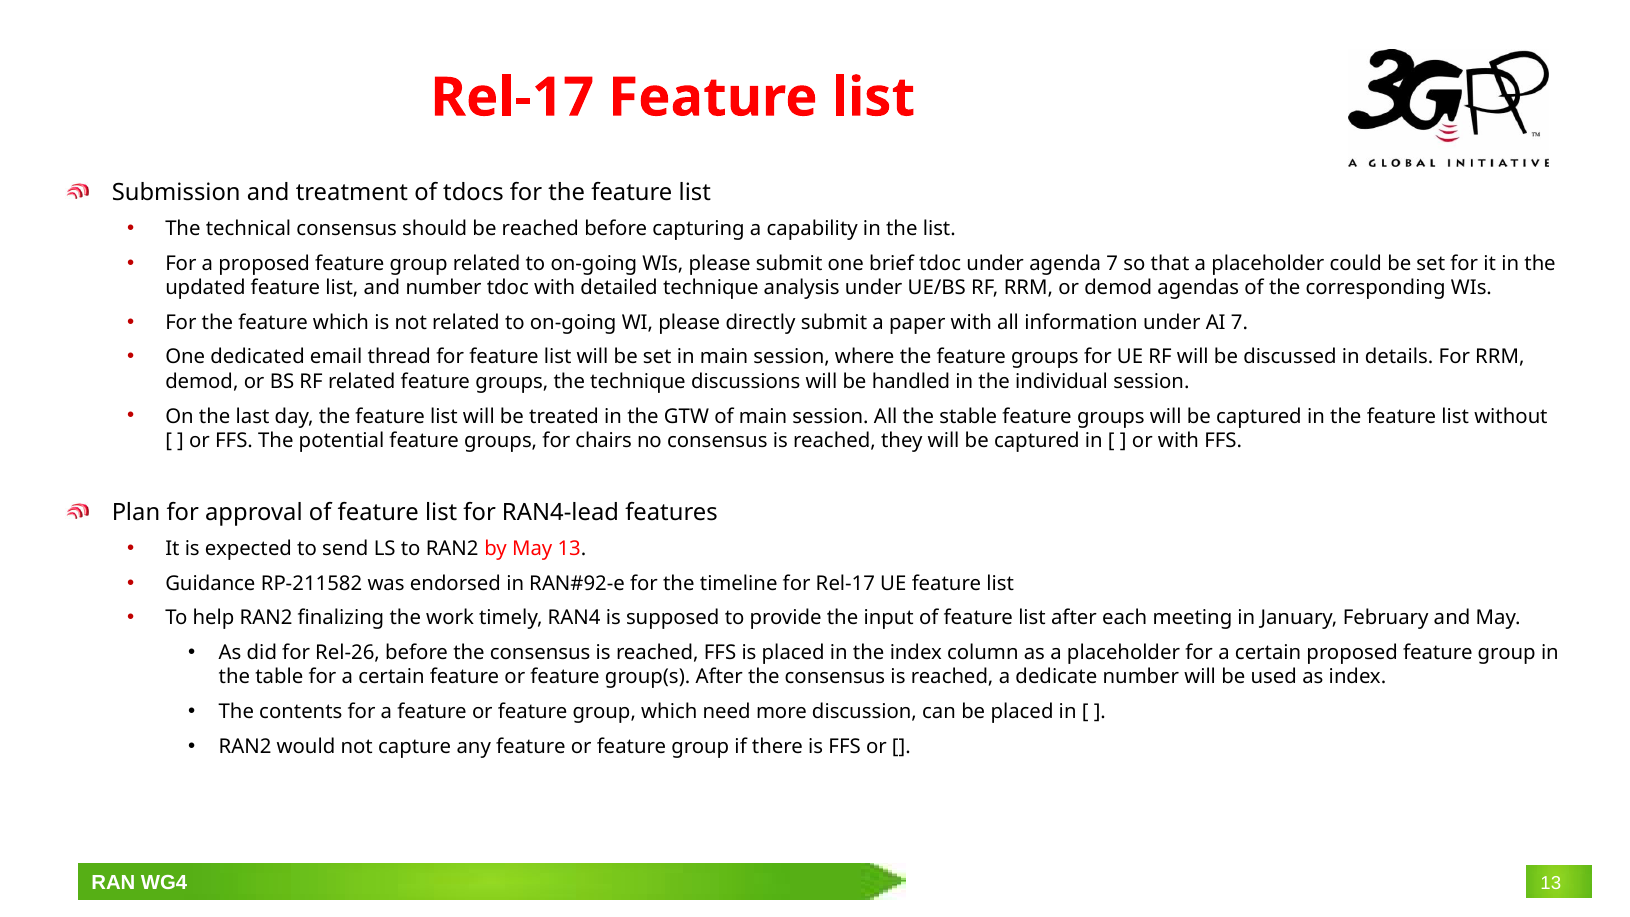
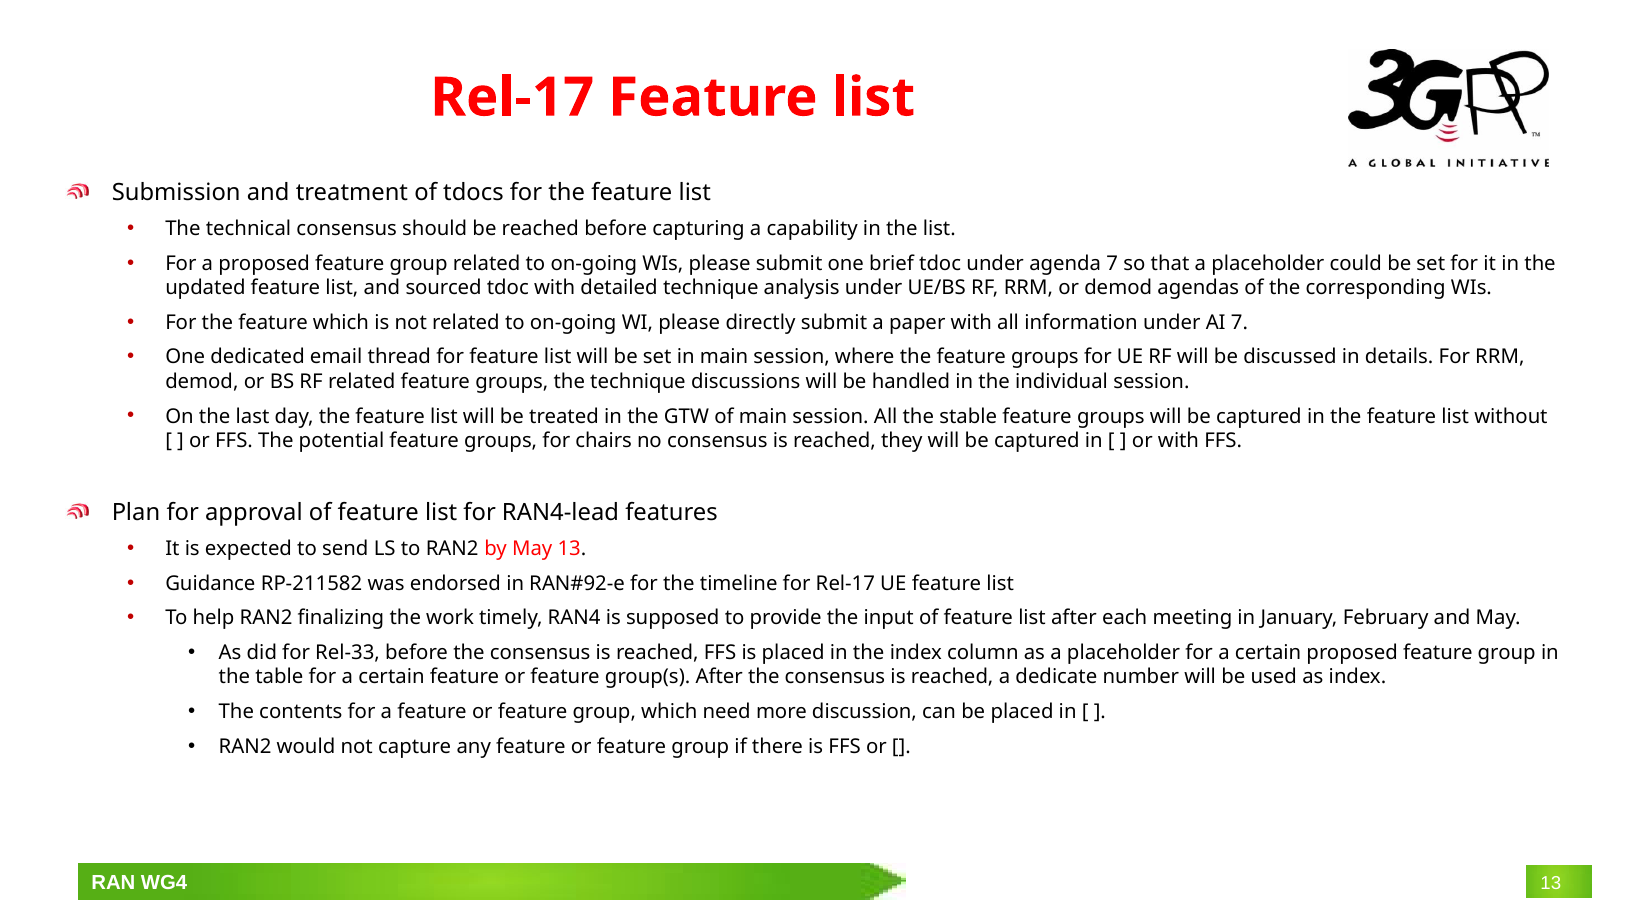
and number: number -> sourced
Rel-26: Rel-26 -> Rel-33
